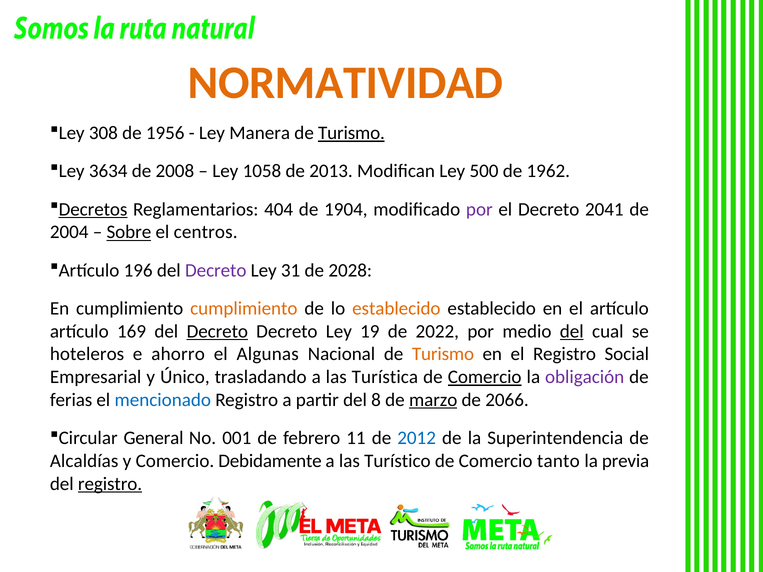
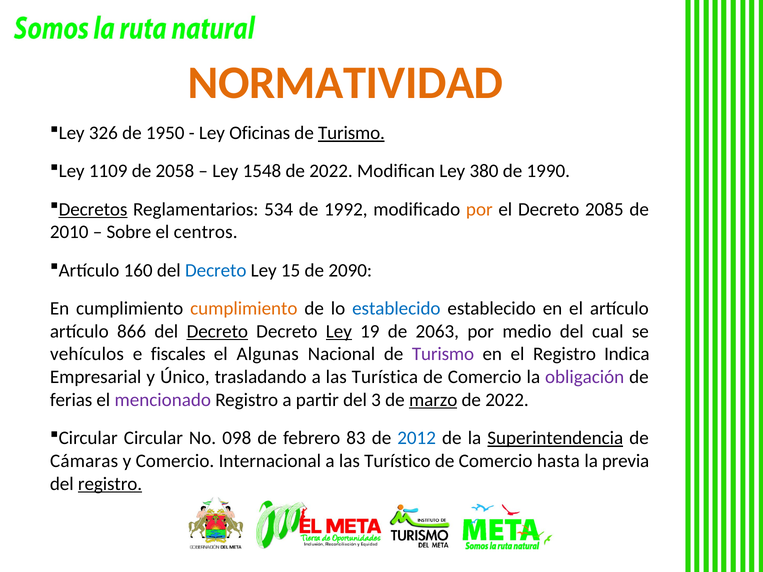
308: 308 -> 326
1956: 1956 -> 1950
Manera: Manera -> Oficinas
3634: 3634 -> 1109
2008: 2008 -> 2058
1058: 1058 -> 1548
2013 at (331, 171): 2013 -> 2022
500: 500 -> 380
1962: 1962 -> 1990
404: 404 -> 534
1904: 1904 -> 1992
por at (479, 209) colour: purple -> orange
2041: 2041 -> 2085
2004: 2004 -> 2010
Sobre underline: present -> none
196: 196 -> 160
Decreto at (216, 270) colour: purple -> blue
31: 31 -> 15
2028: 2028 -> 2090
establecido at (396, 309) colour: orange -> blue
169: 169 -> 866
Ley at (339, 331) underline: none -> present
2022: 2022 -> 2063
del at (572, 331) underline: present -> none
hoteleros: hoteleros -> vehículos
ahorro: ahorro -> fiscales
Turismo at (443, 354) colour: orange -> purple
Social: Social -> Indica
Comercio at (485, 377) underline: present -> none
mencionado colour: blue -> purple
8: 8 -> 3
2066 at (507, 400): 2066 -> 2022
Circular General: General -> Circular
001: 001 -> 098
11: 11 -> 83
Superintendencia underline: none -> present
Alcaldías: Alcaldías -> Cámaras
Debidamente: Debidamente -> Internacional
tanto: tanto -> hasta
